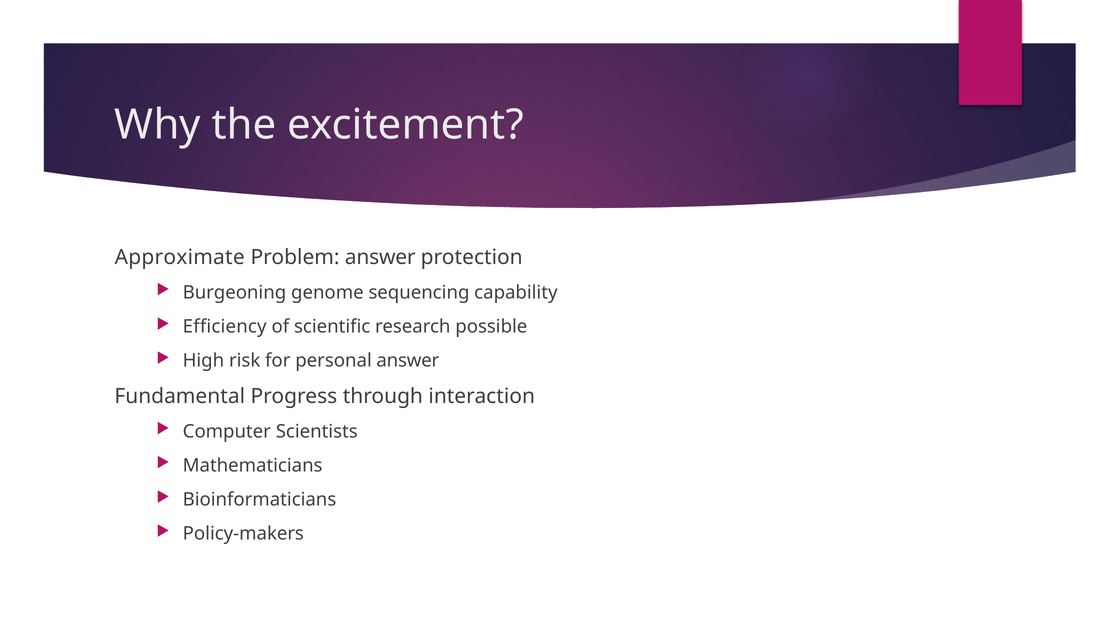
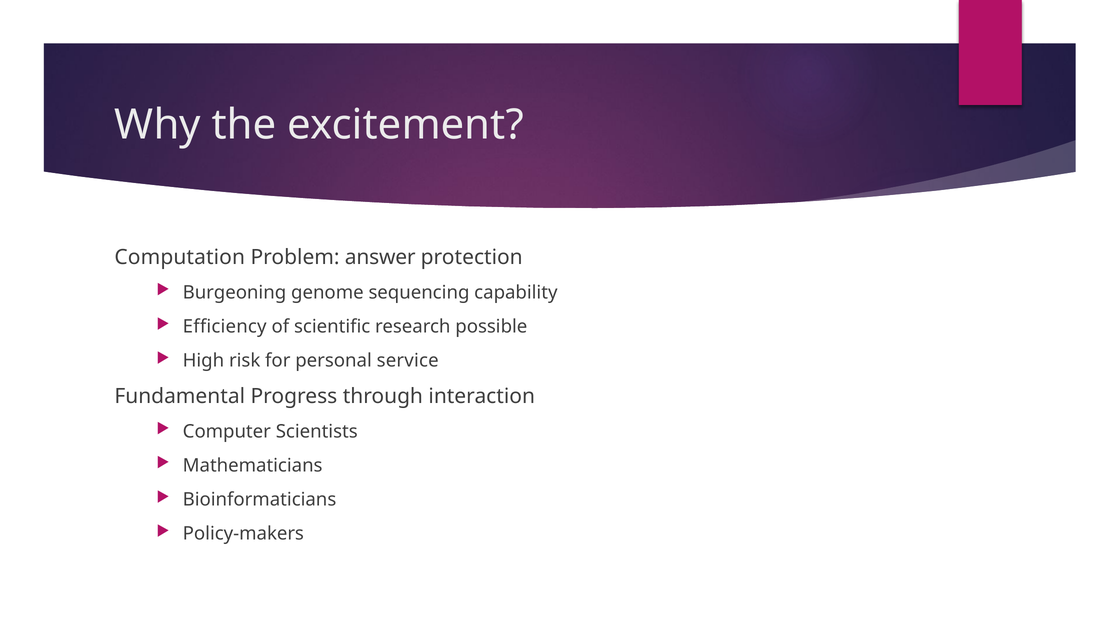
Approximate: Approximate -> Computation
personal answer: answer -> service
